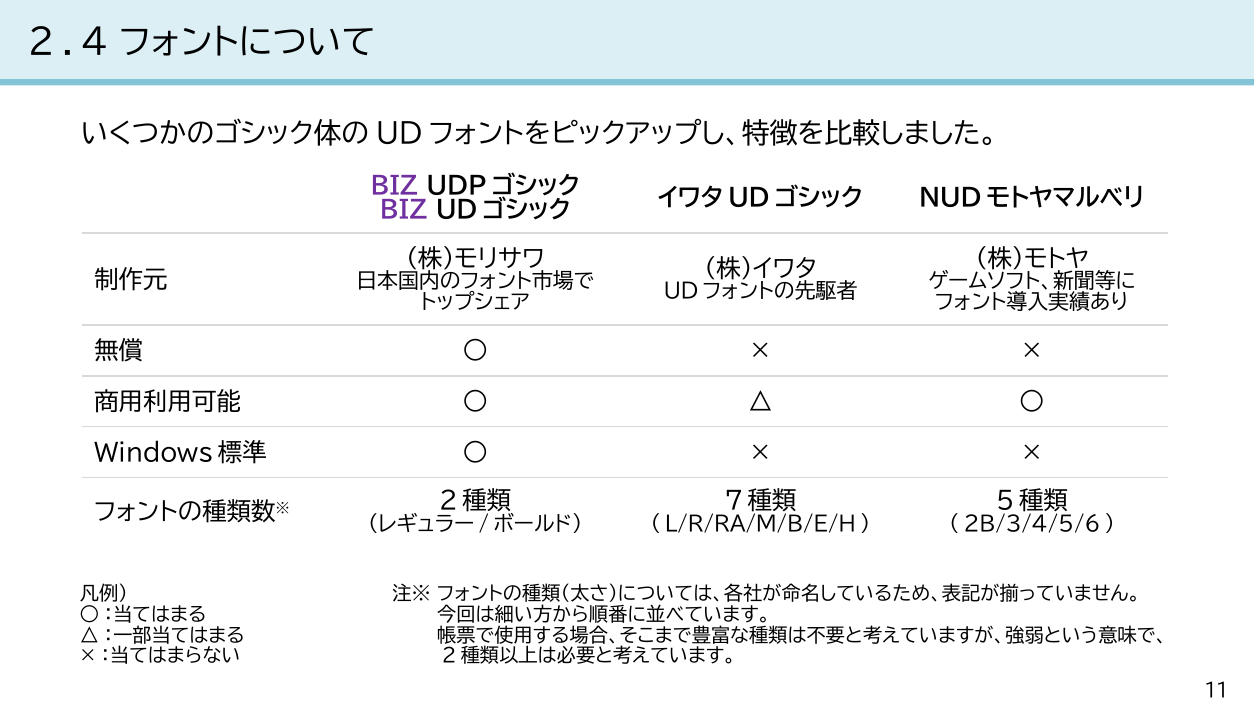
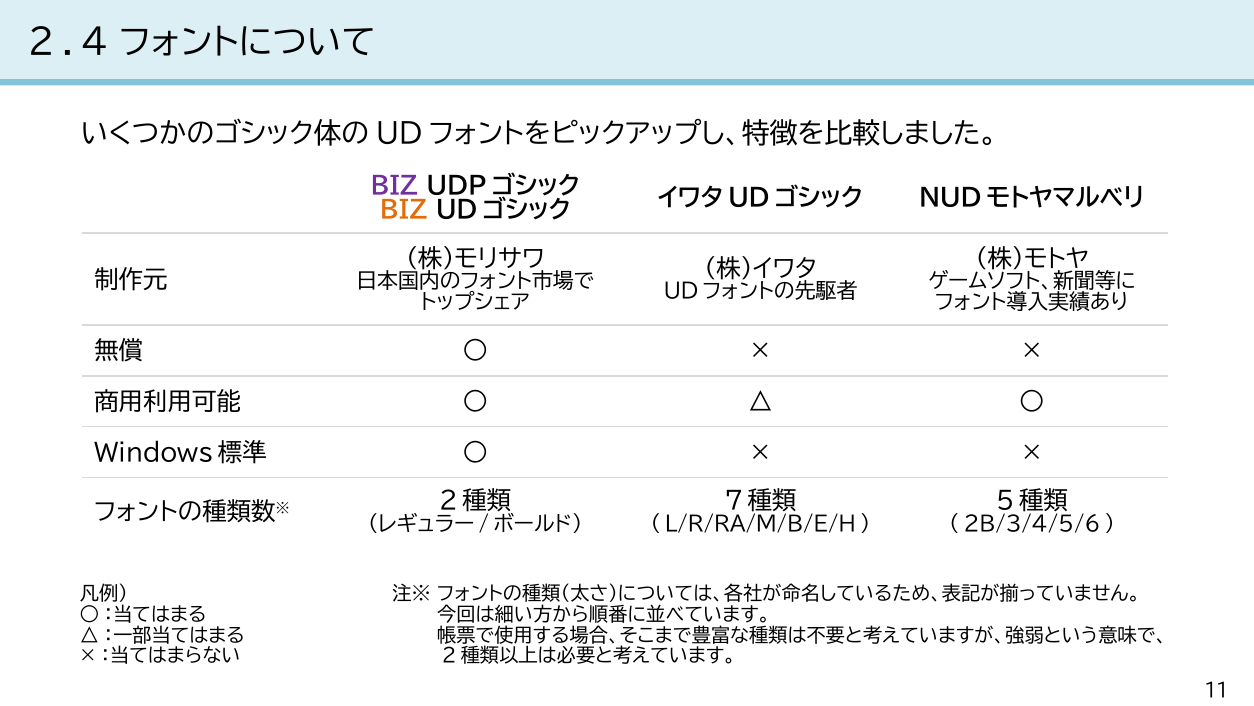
BIZ at (404, 210) colour: purple -> orange
